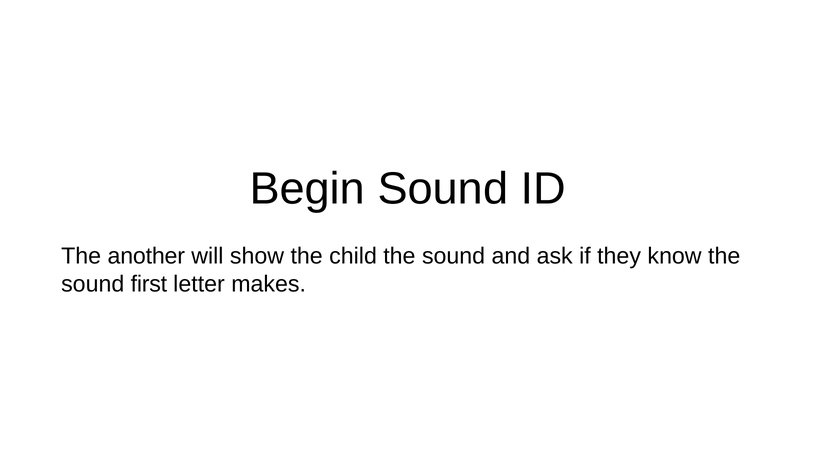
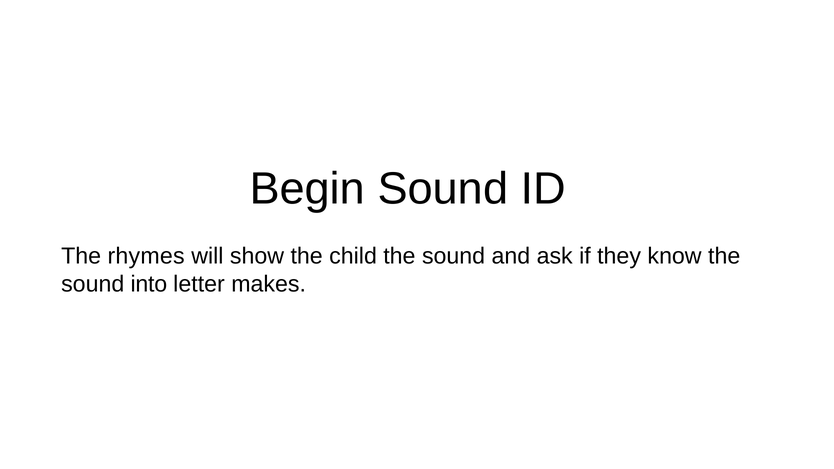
another: another -> rhymes
first: first -> into
